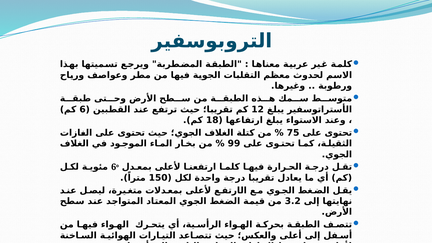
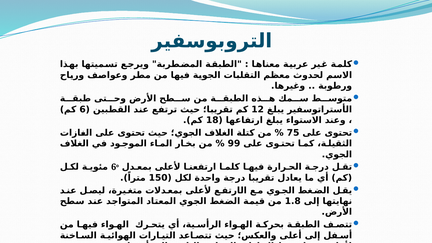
3.2: 3.2 -> 1.8
